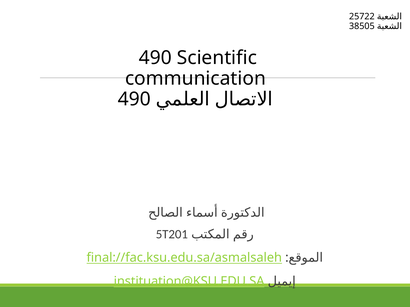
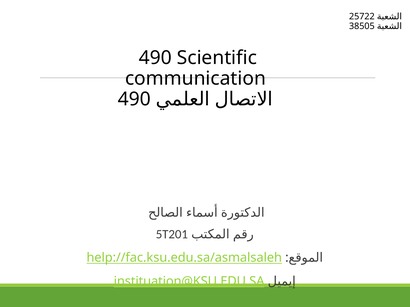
final://fac.ksu.edu.sa/asmalsaleh: final://fac.ksu.edu.sa/asmalsaleh -> help://fac.ksu.edu.sa/asmalsaleh
